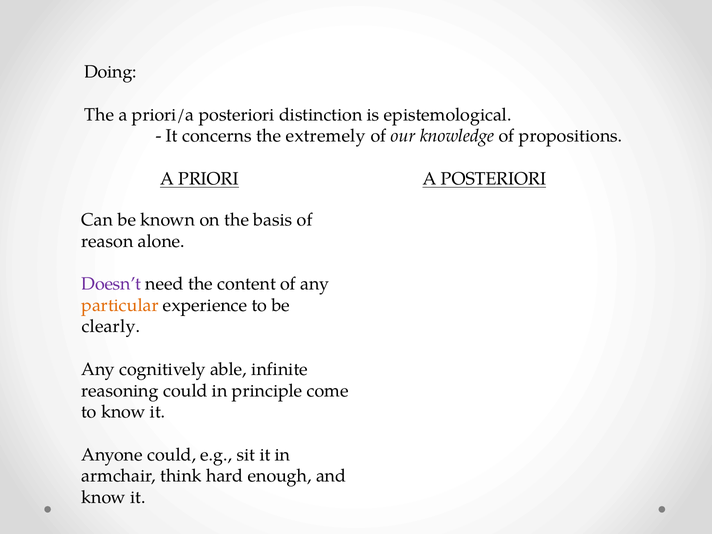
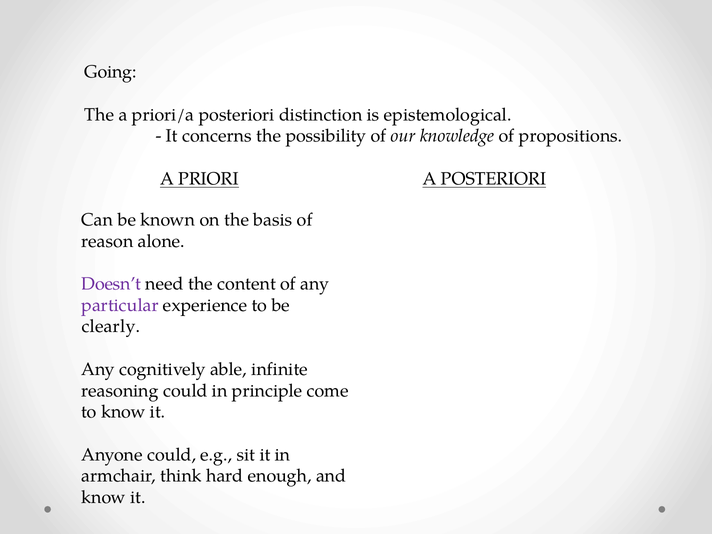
Doing: Doing -> Going
extremely: extremely -> possibility
particular colour: orange -> purple
